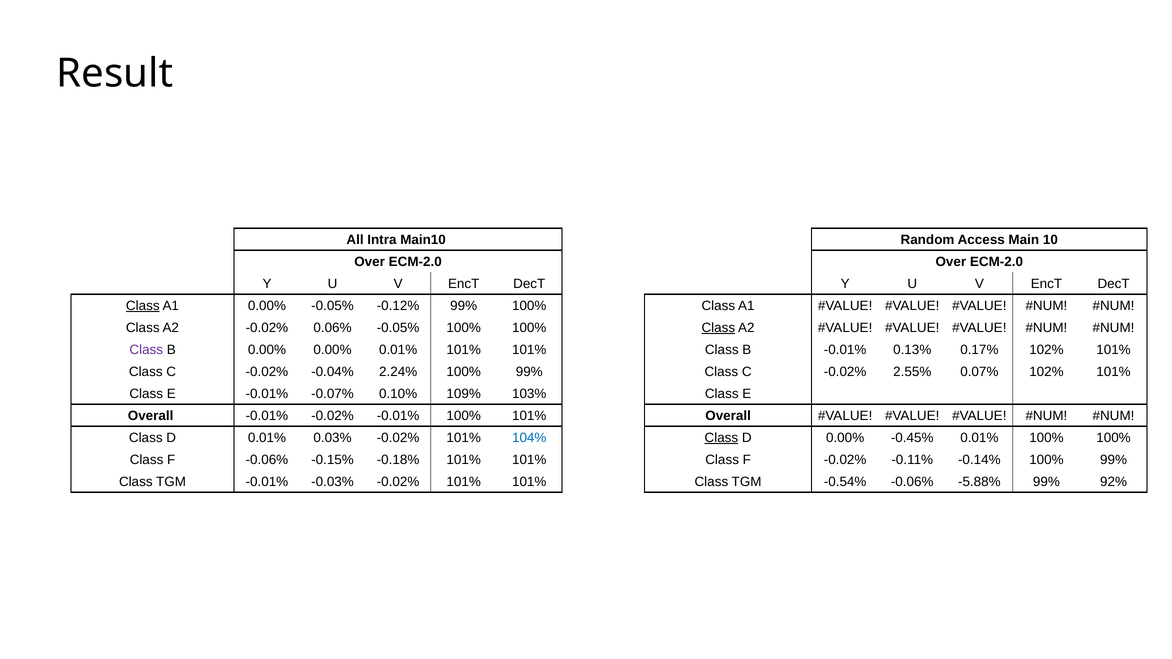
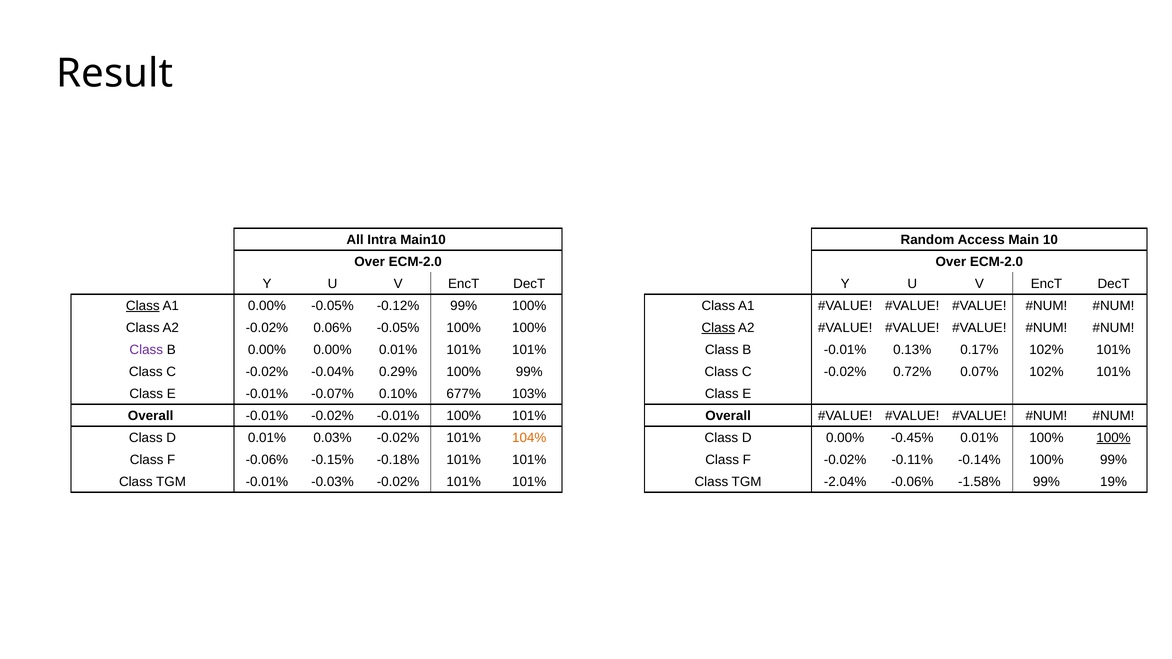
2.24%: 2.24% -> 0.29%
2.55%: 2.55% -> 0.72%
109%: 109% -> 677%
104% colour: blue -> orange
Class at (721, 438) underline: present -> none
100% at (1114, 438) underline: none -> present
-0.54%: -0.54% -> -2.04%
-5.88%: -5.88% -> -1.58%
92%: 92% -> 19%
